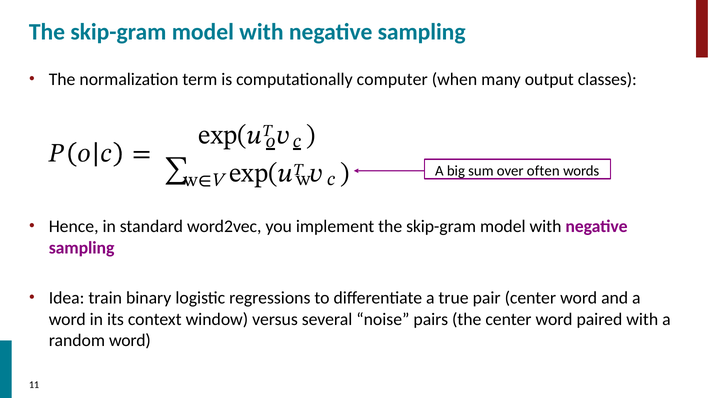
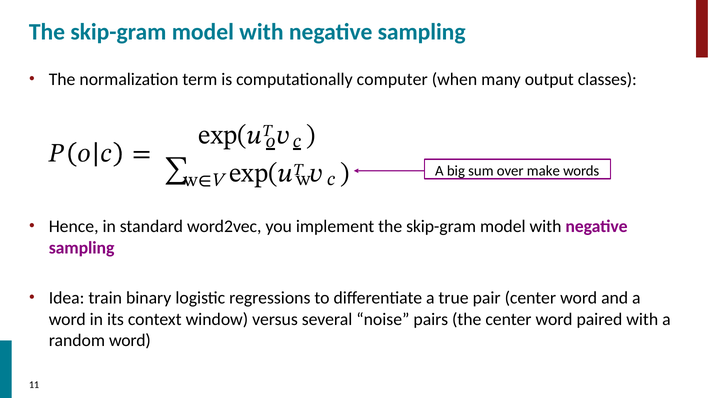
often: often -> make
